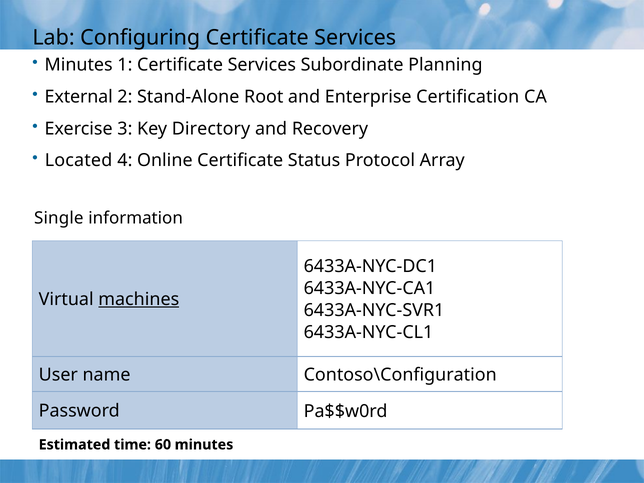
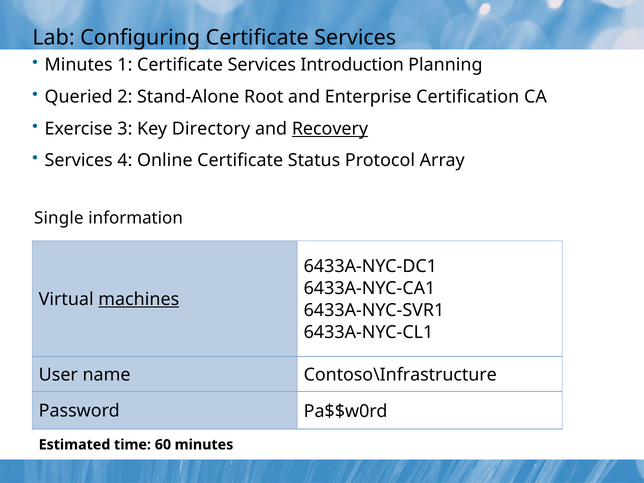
Subordinate: Subordinate -> Introduction
External: External -> Queried
Recovery underline: none -> present
Located at (79, 161): Located -> Services
Contoso\Configuration: Contoso\Configuration -> Contoso\Infrastructure
